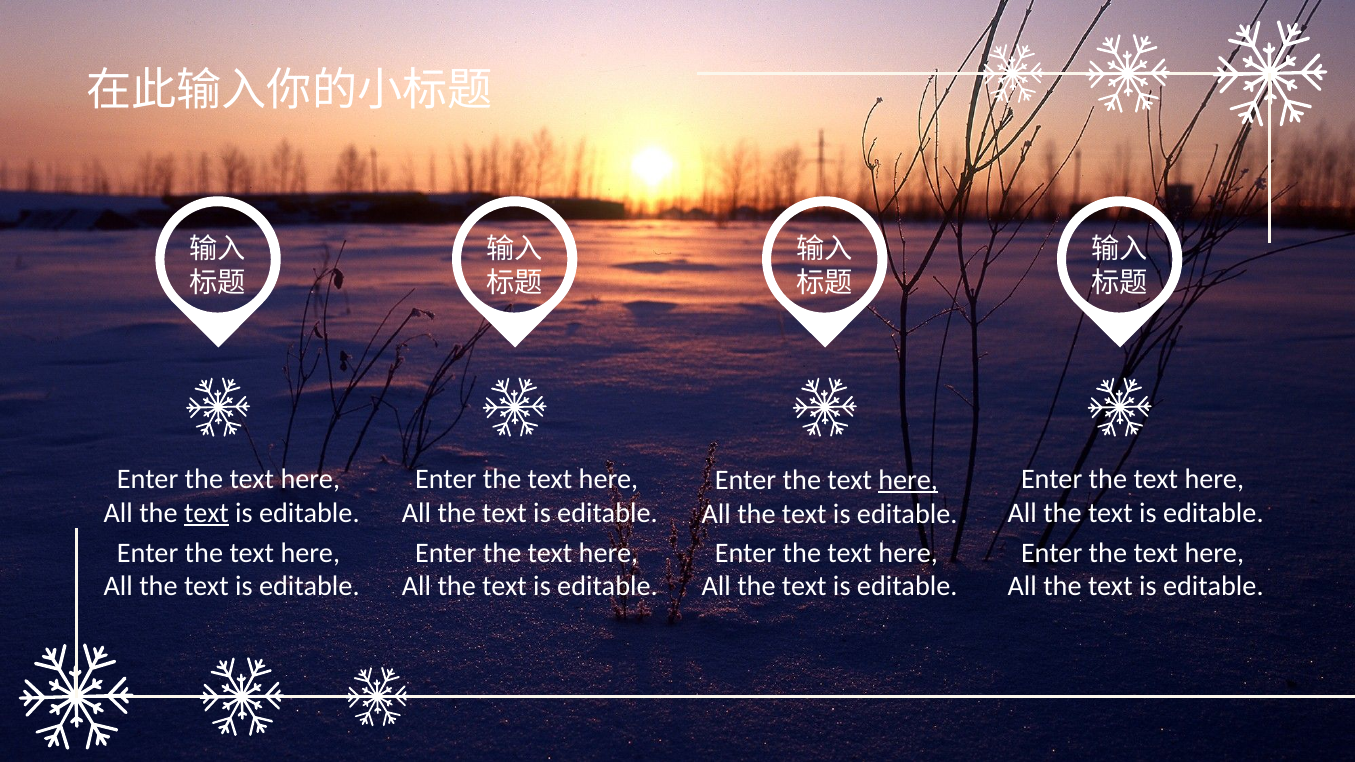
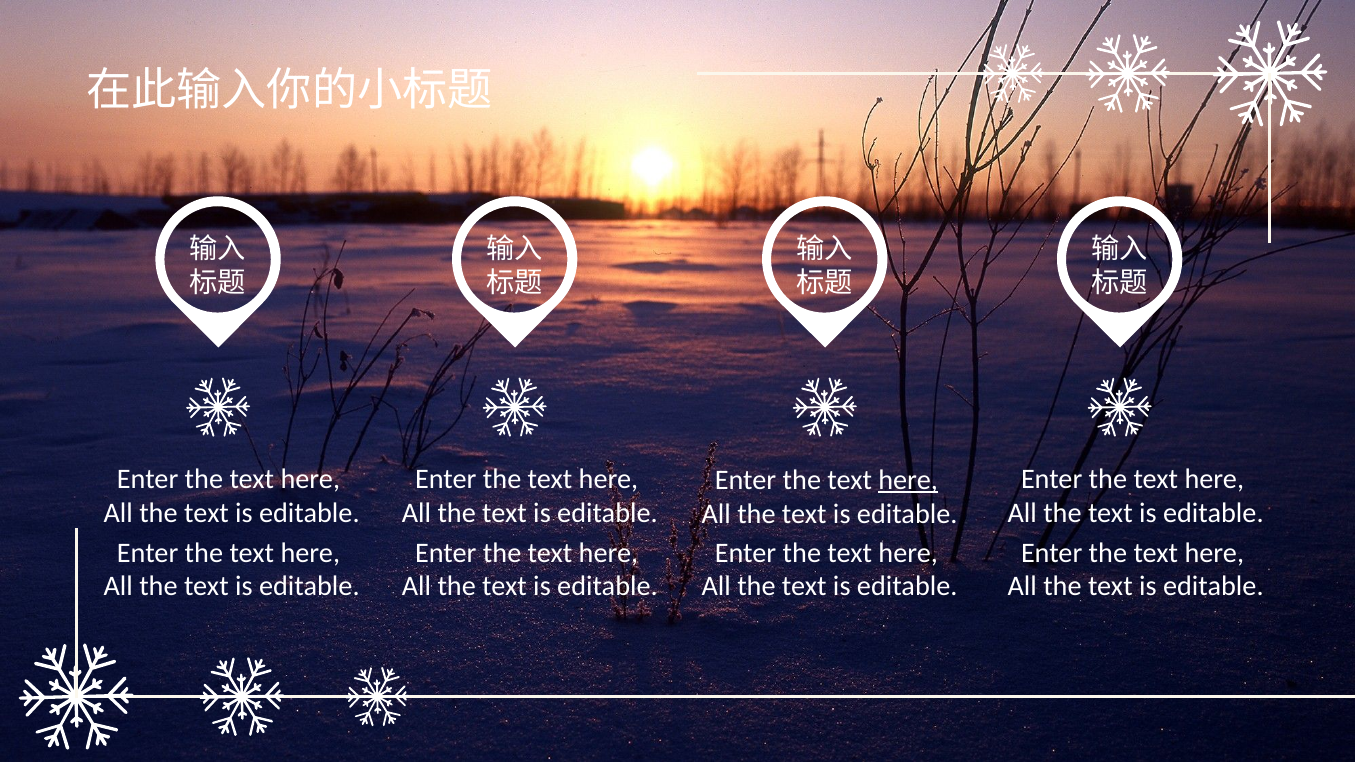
text at (206, 513) underline: present -> none
